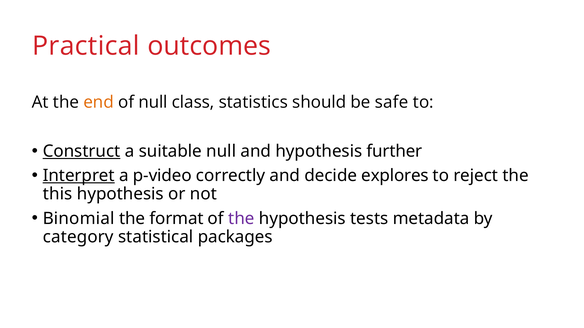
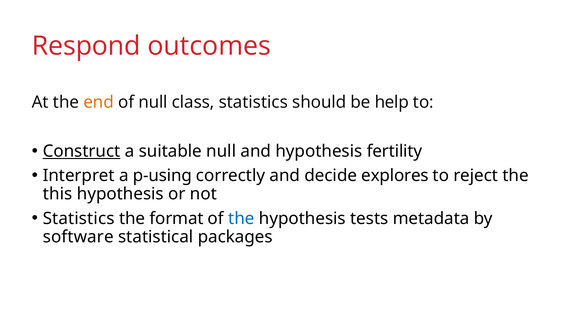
Practical: Practical -> Respond
safe: safe -> help
further: further -> fertility
Interpret underline: present -> none
p-video: p-video -> p-using
Binomial at (79, 219): Binomial -> Statistics
the at (241, 219) colour: purple -> blue
category: category -> software
